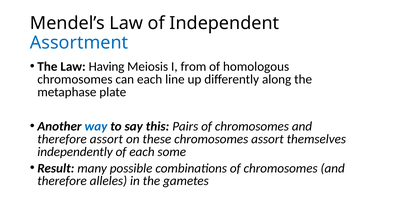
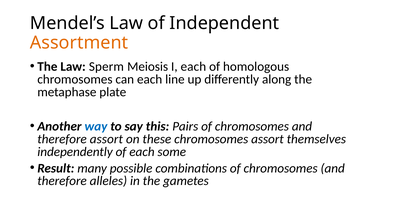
Assortment colour: blue -> orange
Having: Having -> Sperm
I from: from -> each
